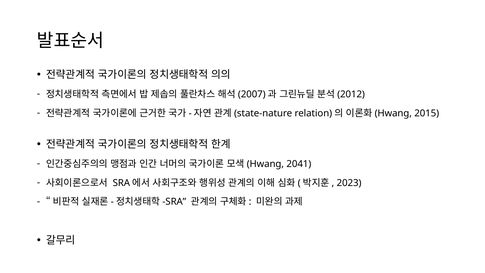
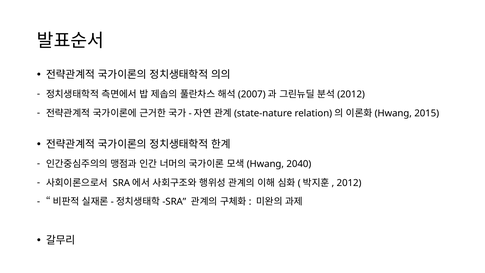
2041: 2041 -> 2040
2023 at (349, 183): 2023 -> 2012
